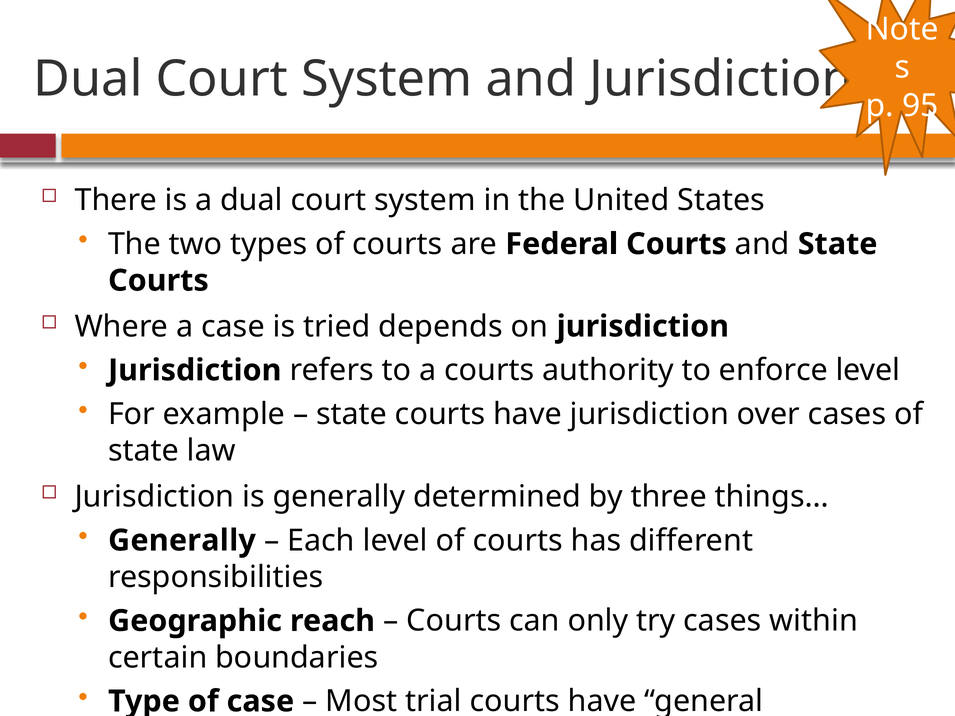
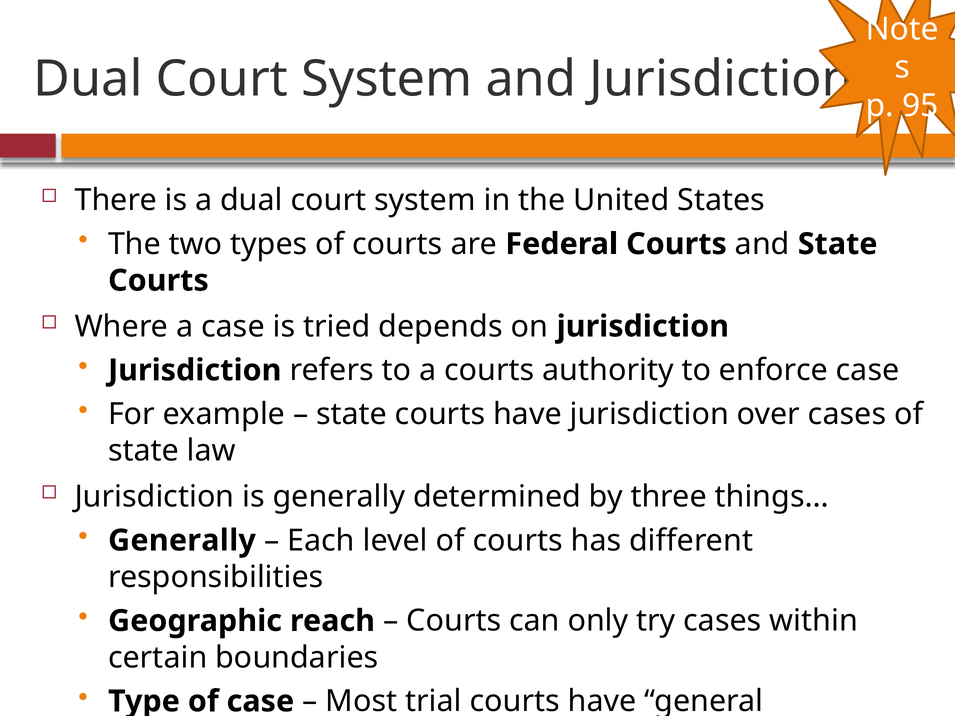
enforce level: level -> case
